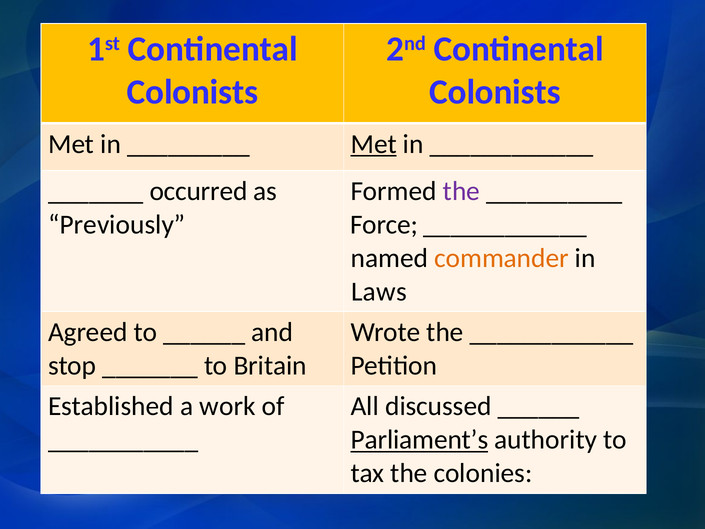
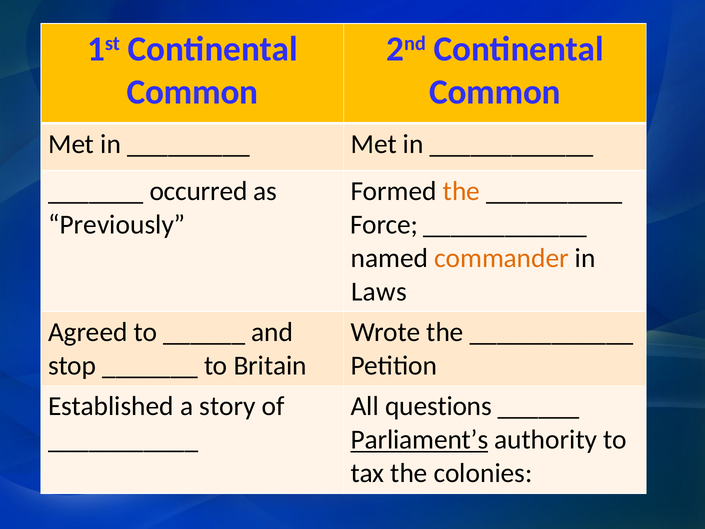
Colonists at (192, 92): Colonists -> Common
Colonists at (495, 92): Colonists -> Common
Met at (374, 144) underline: present -> none
the at (461, 191) colour: purple -> orange
work: work -> story
discussed: discussed -> questions
